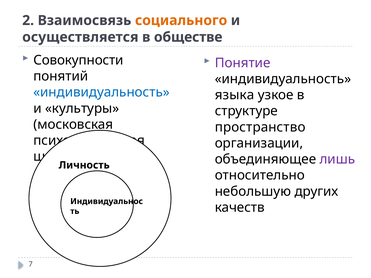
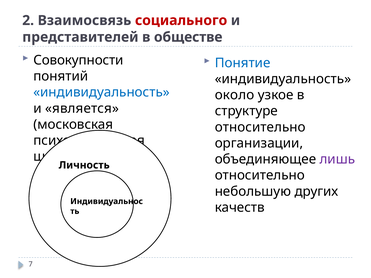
социального colour: orange -> red
осуществляется: осуществляется -> представителей
Понятие colour: purple -> blue
языка: языка -> около
культуры: культуры -> является
пространство at (260, 127): пространство -> относительно
